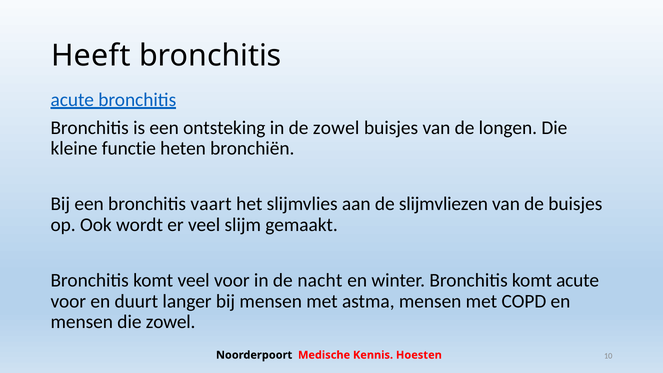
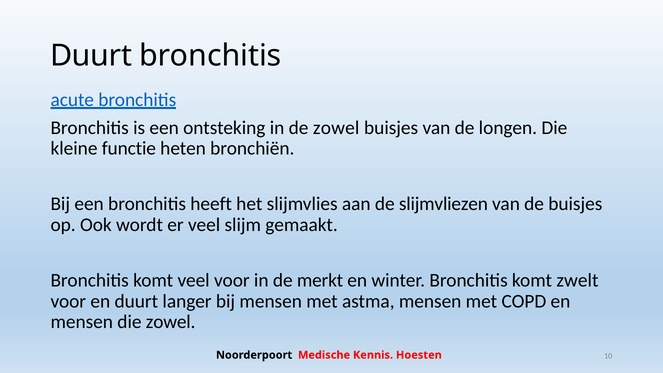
Heeft at (91, 56): Heeft -> Duurt
vaart: vaart -> heeft
nacht: nacht -> merkt
komt acute: acute -> zwelt
